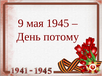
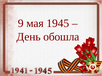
потому: потому -> обошла
